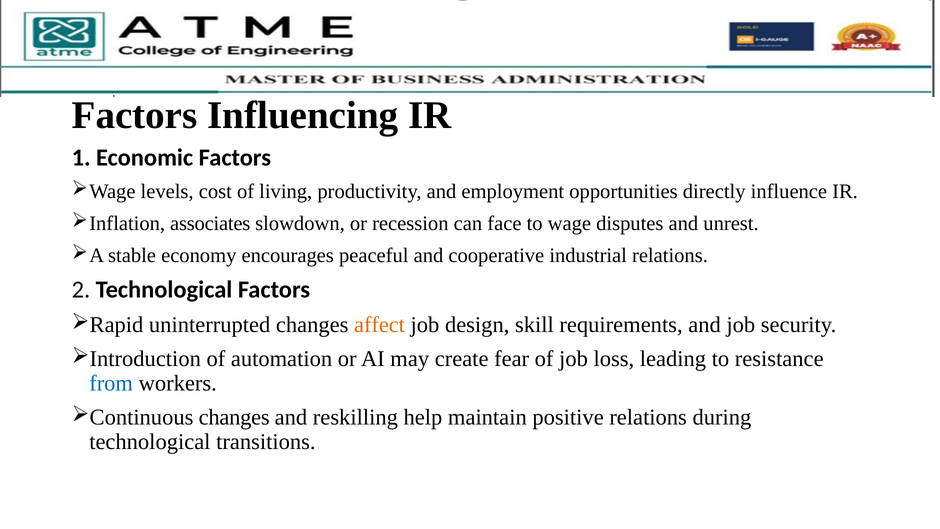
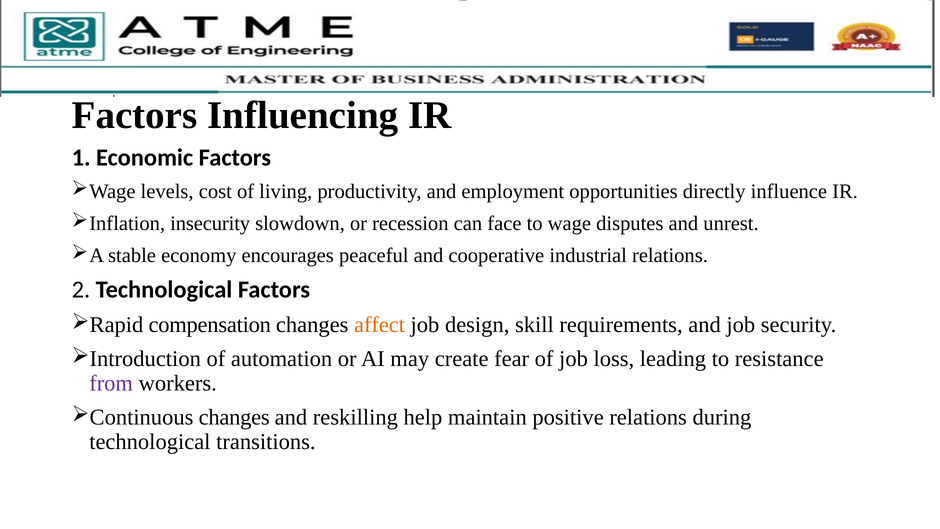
associates: associates -> insecurity
uninterrupted: uninterrupted -> compensation
from colour: blue -> purple
